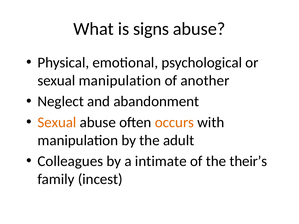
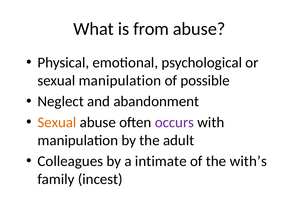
signs: signs -> from
another: another -> possible
occurs colour: orange -> purple
their’s: their’s -> with’s
